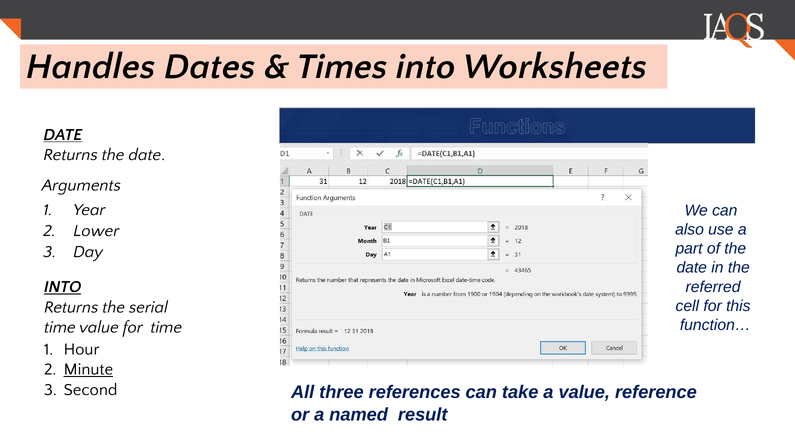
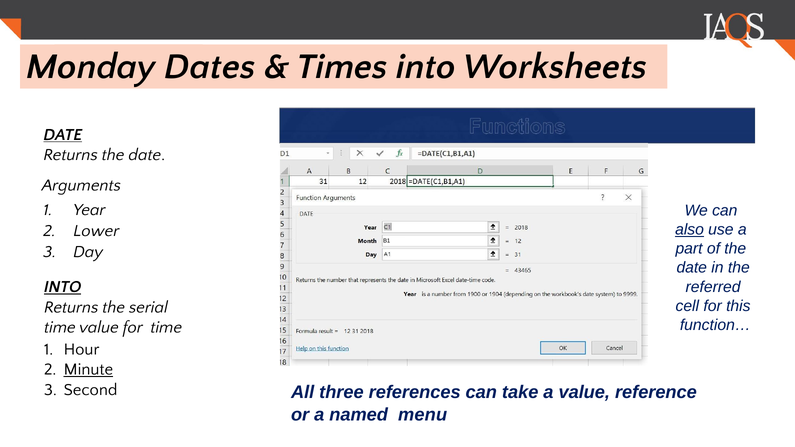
Handles: Handles -> Monday
also underline: none -> present
result: result -> menu
